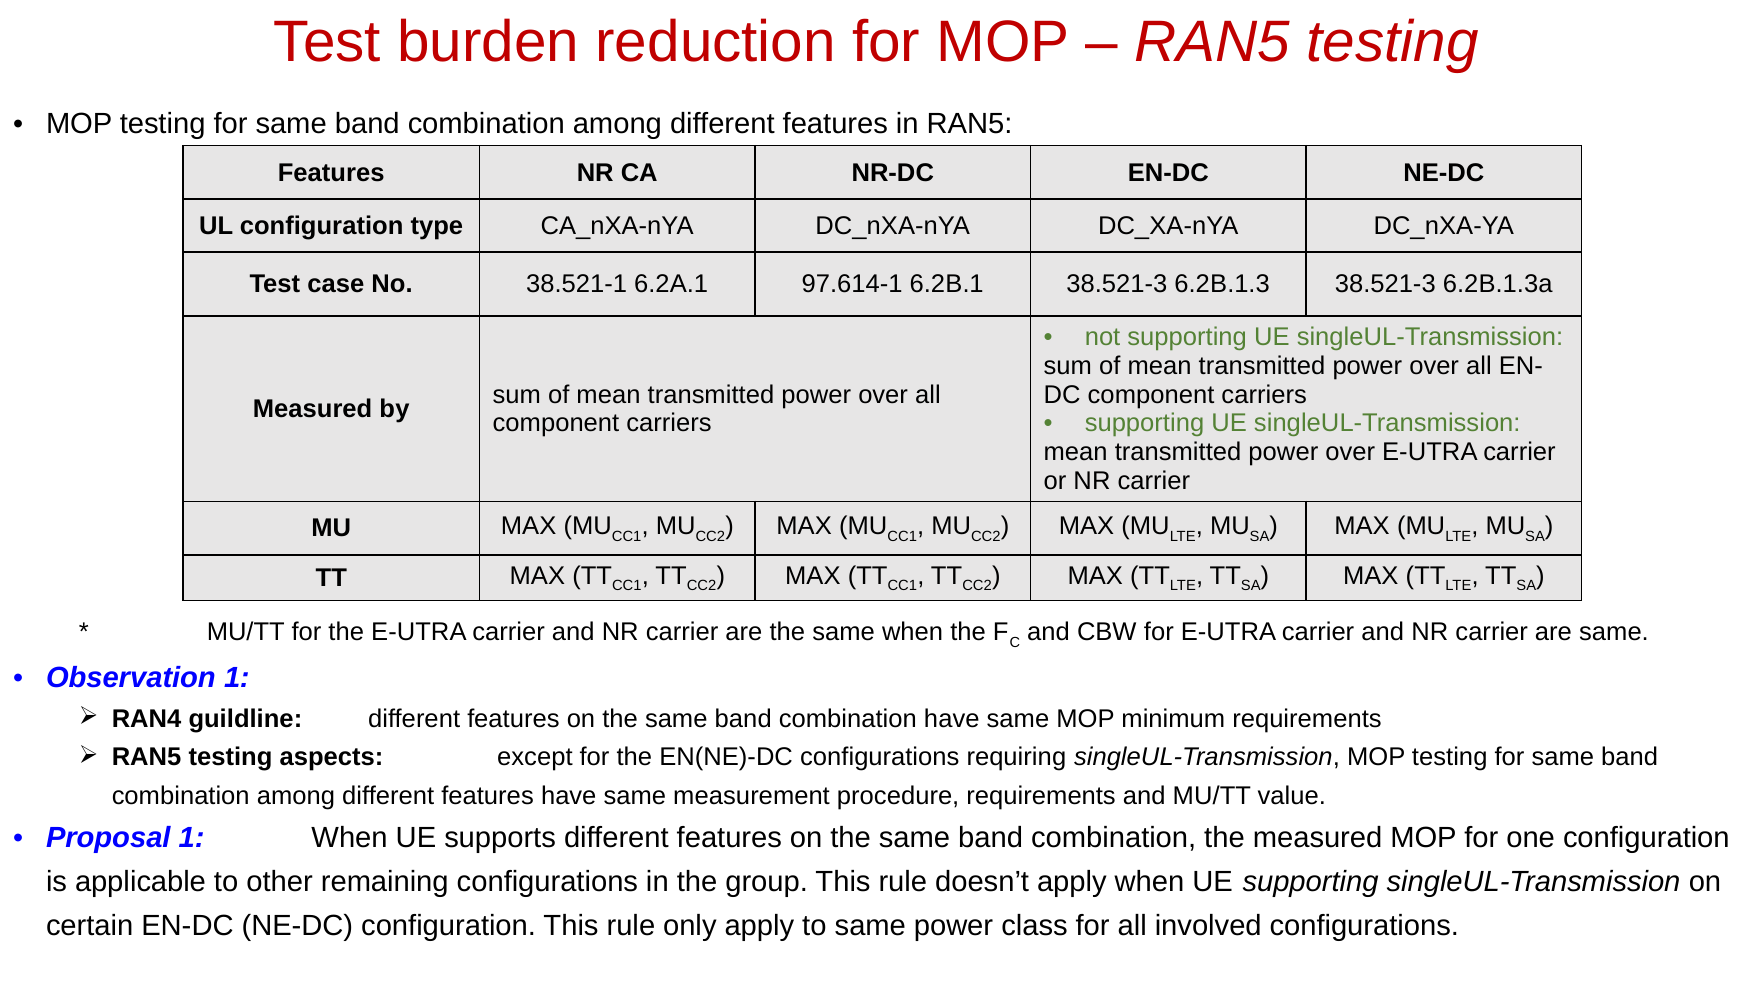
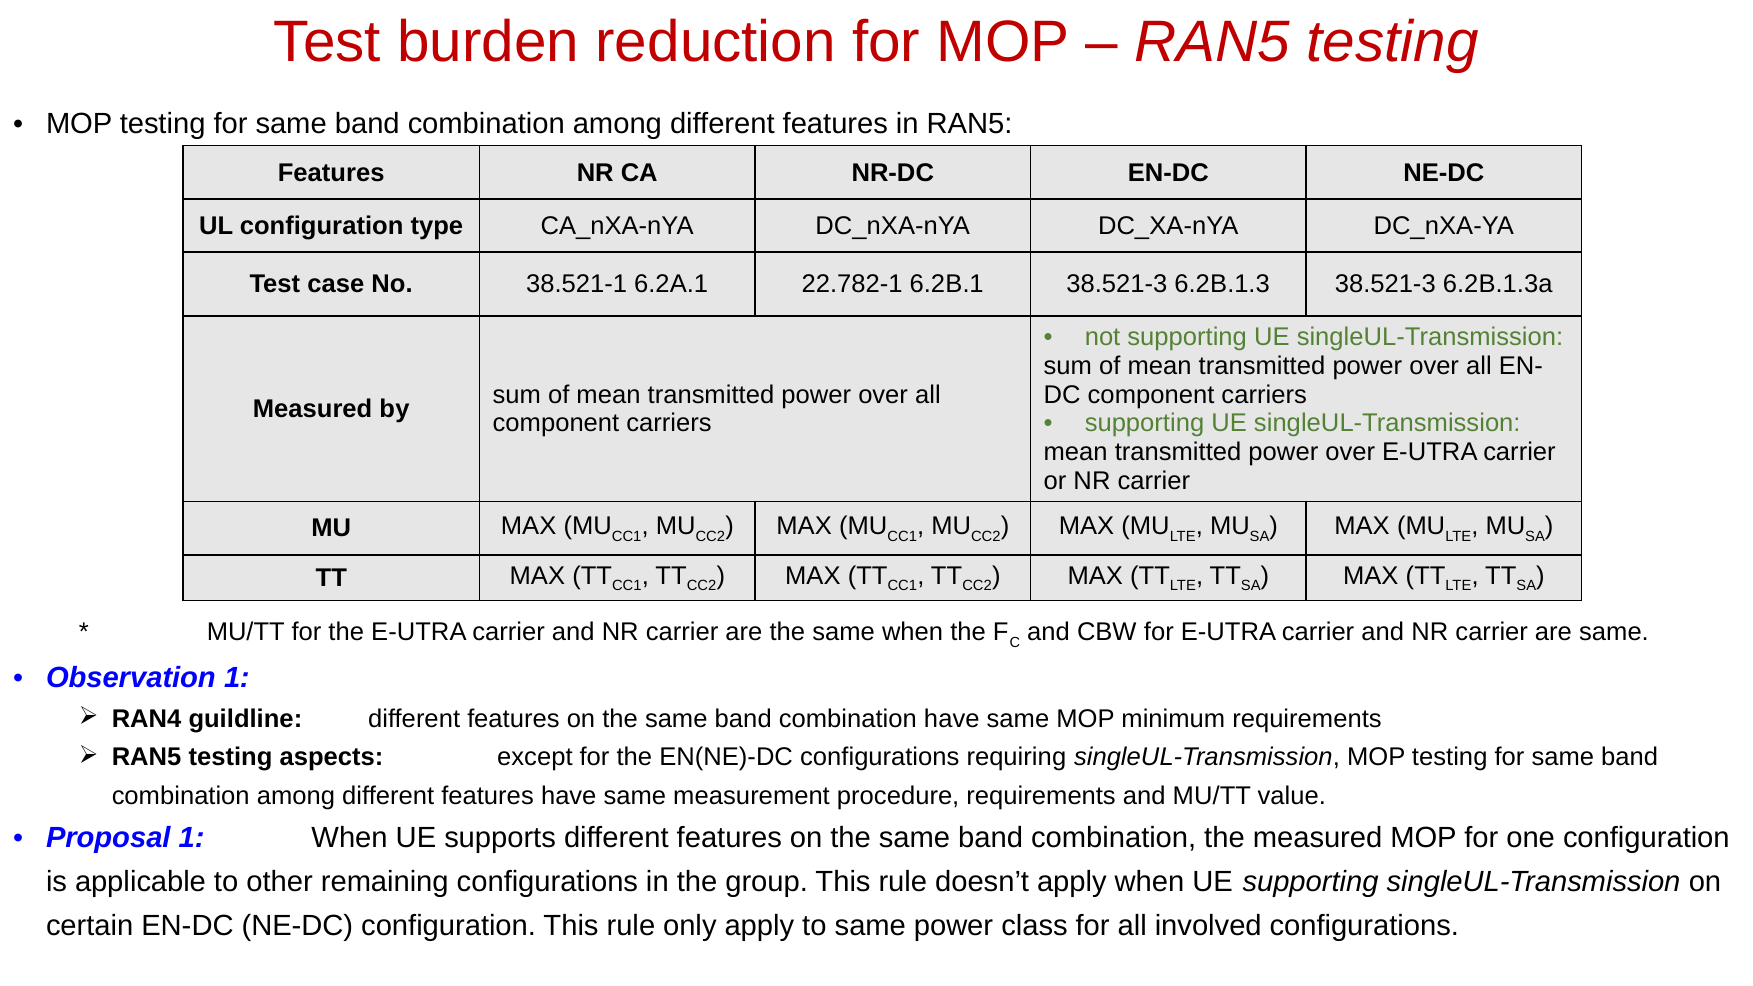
97.614-1: 97.614-1 -> 22.782-1
